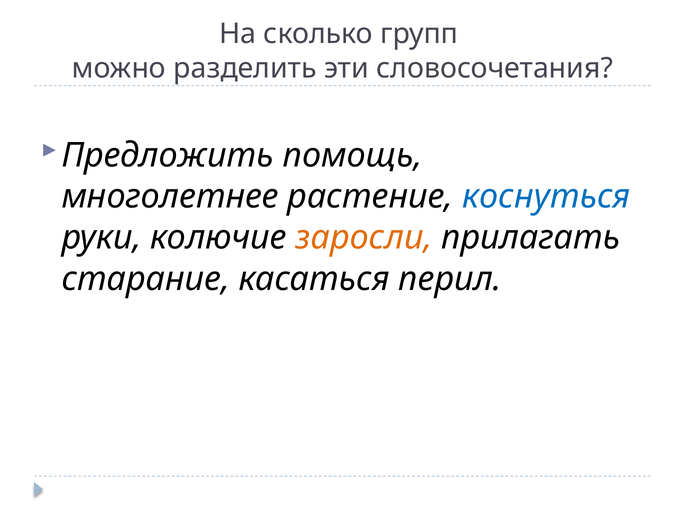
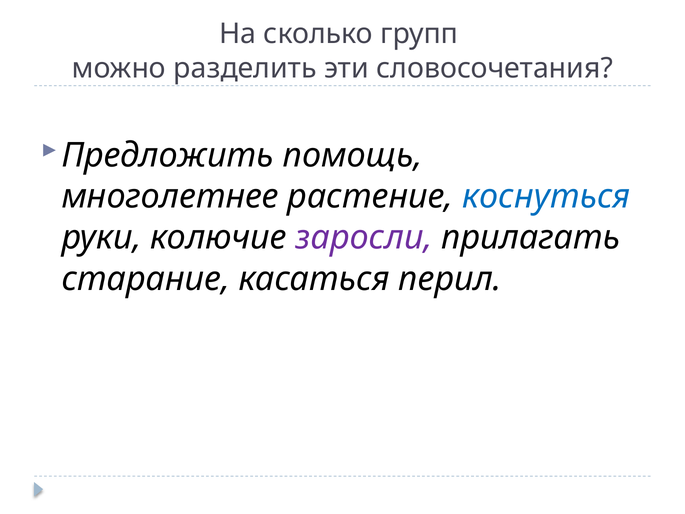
заросли colour: orange -> purple
